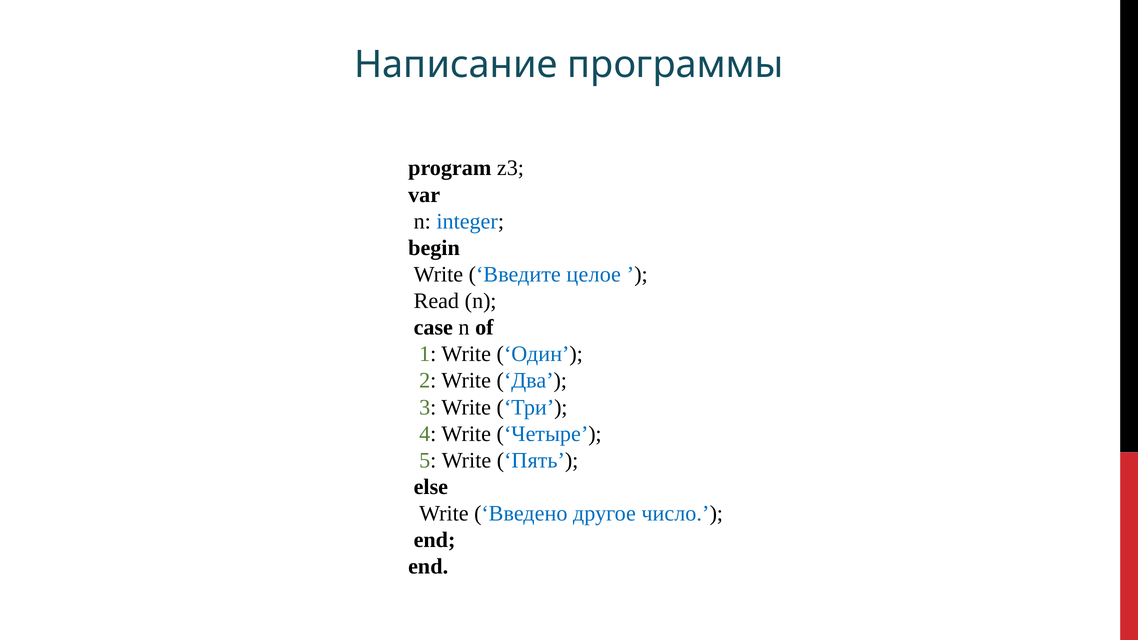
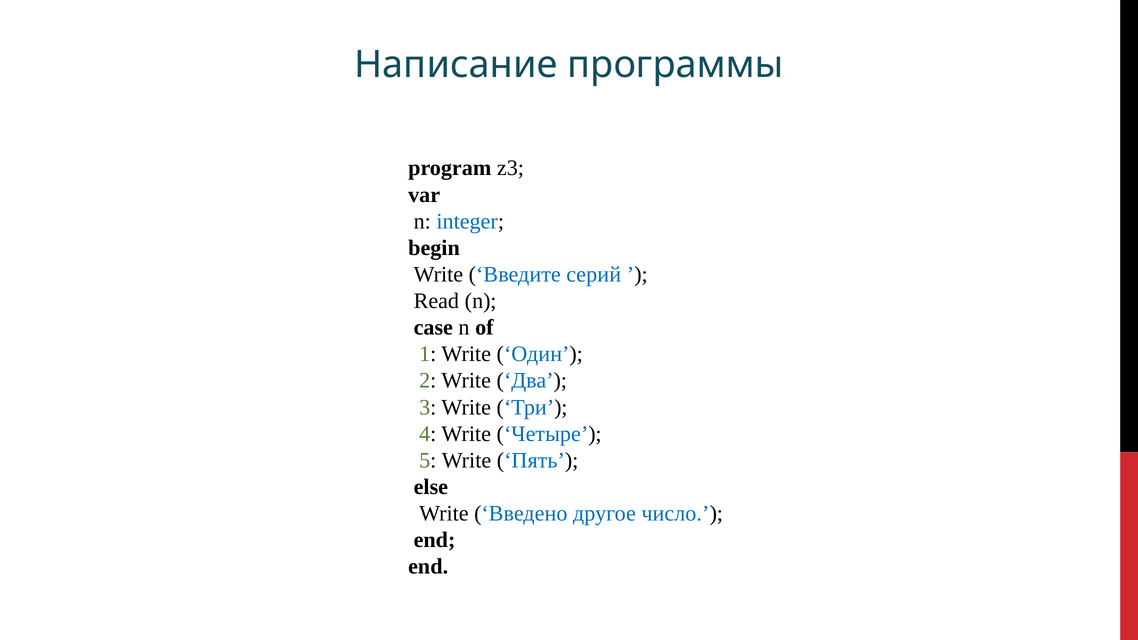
целое: целое -> серий
